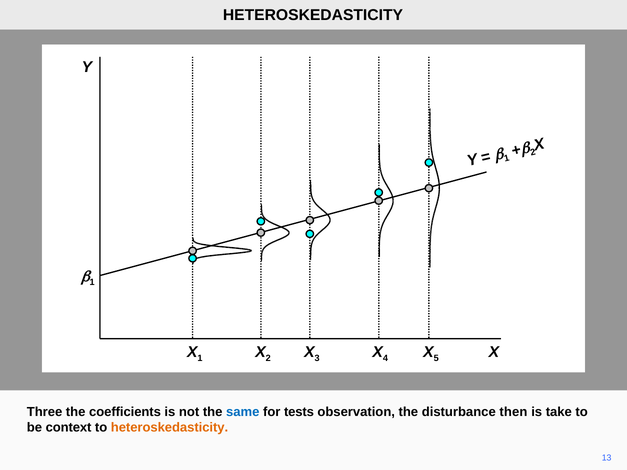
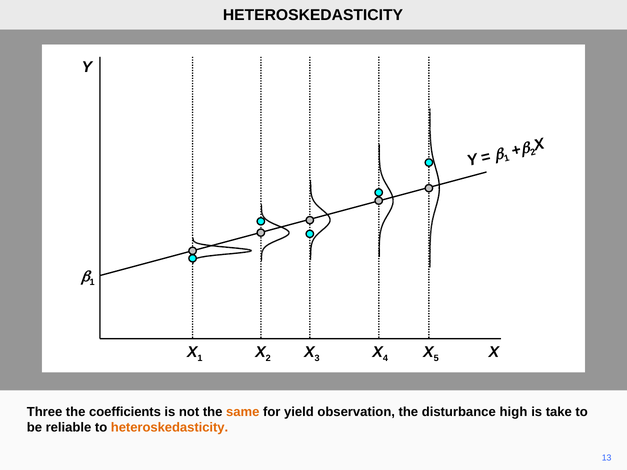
same colour: blue -> orange
tests: tests -> yield
then: then -> high
context: context -> reliable
